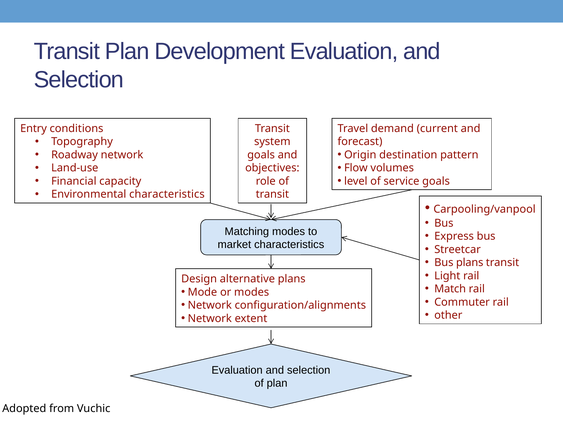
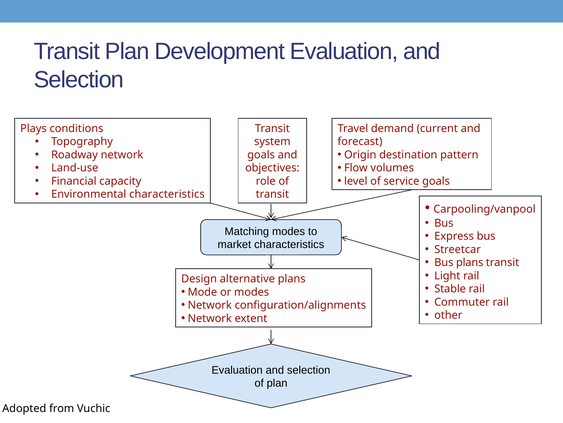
Entry: Entry -> Plays
Match: Match -> Stable
